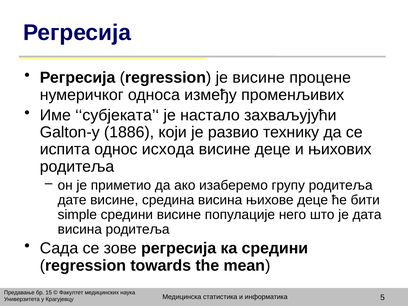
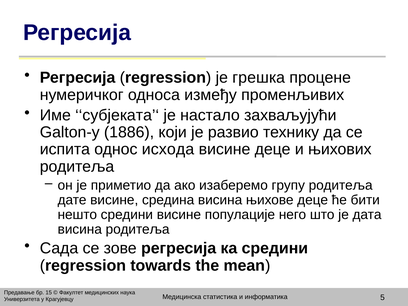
је висине: висине -> грешка
simple: simple -> нешто
